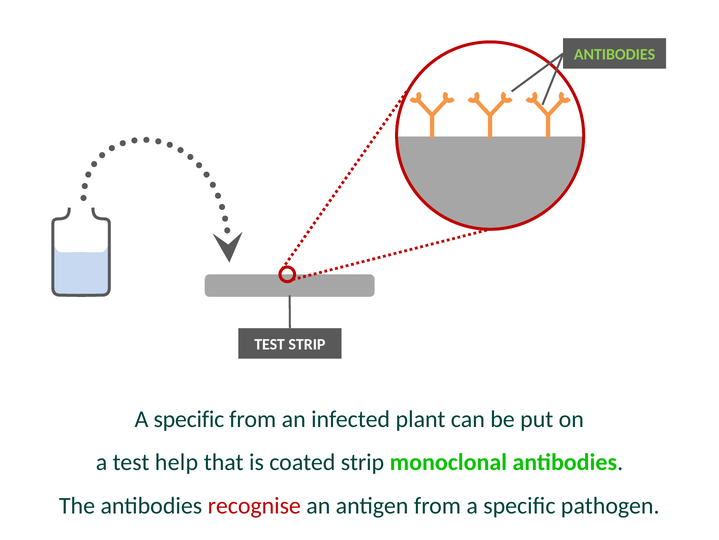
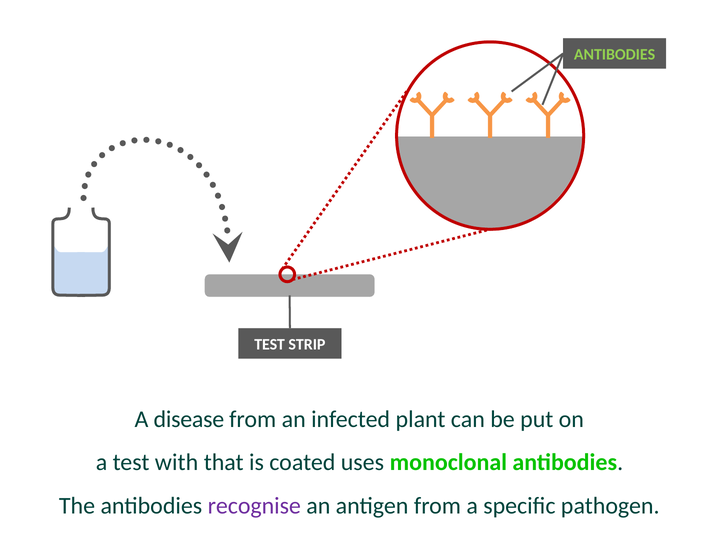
specific at (189, 419): specific -> disease
help: help -> with
coated strip: strip -> uses
recognise colour: red -> purple
